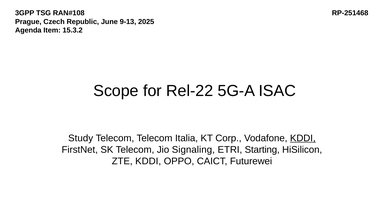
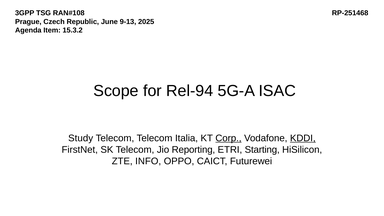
Rel-22: Rel-22 -> Rel-94
Corp underline: none -> present
Signaling: Signaling -> Reporting
ZTE KDDI: KDDI -> INFO
